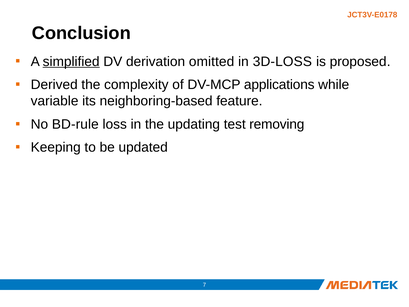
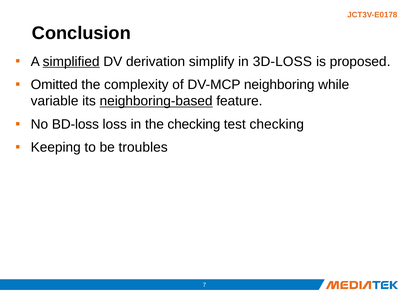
omitted: omitted -> simplify
Derived: Derived -> Omitted
applications: applications -> neighboring
neighboring-based underline: none -> present
BD-rule: BD-rule -> BD-loss
the updating: updating -> checking
test removing: removing -> checking
updated: updated -> troubles
